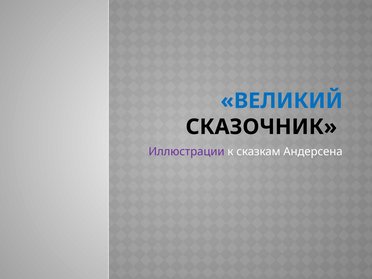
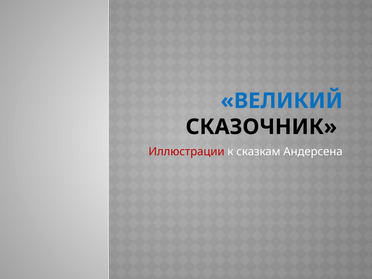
Иллюстрации colour: purple -> red
